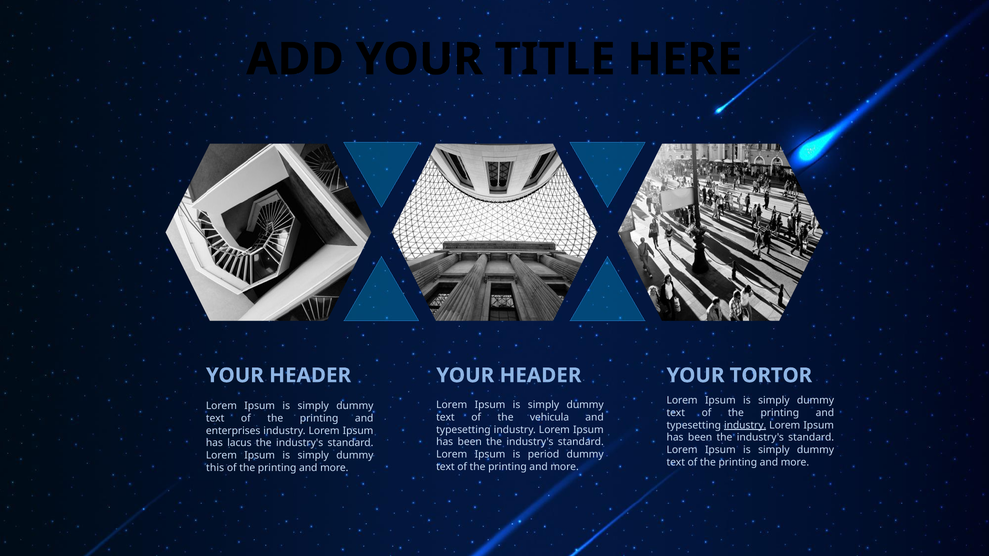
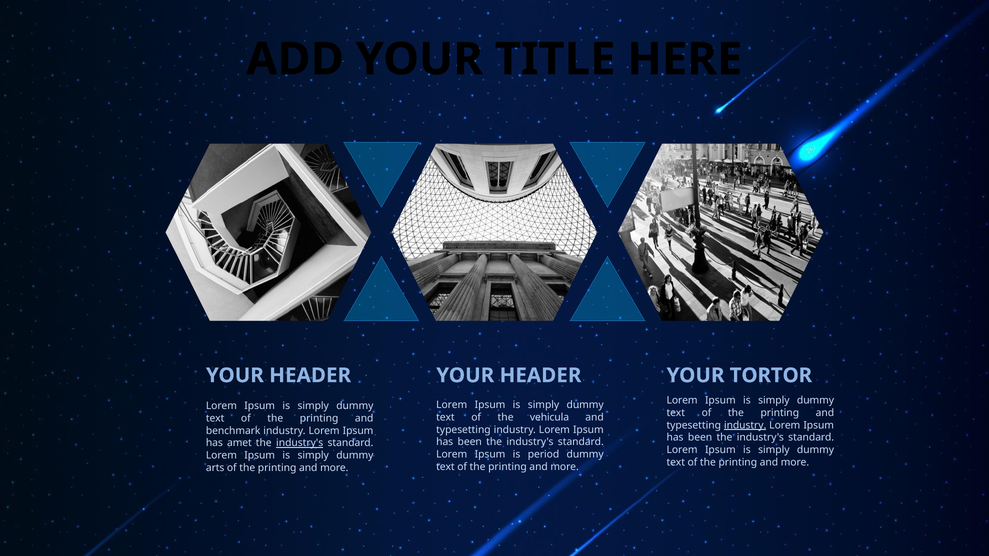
enterprises: enterprises -> benchmark
lacus: lacus -> amet
industry's at (300, 443) underline: none -> present
this: this -> arts
